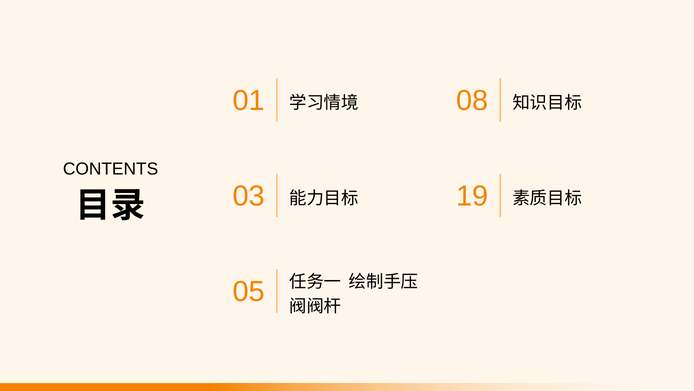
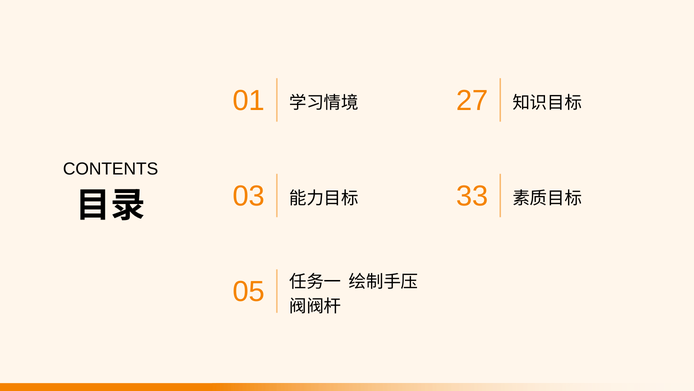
08: 08 -> 27
19: 19 -> 33
